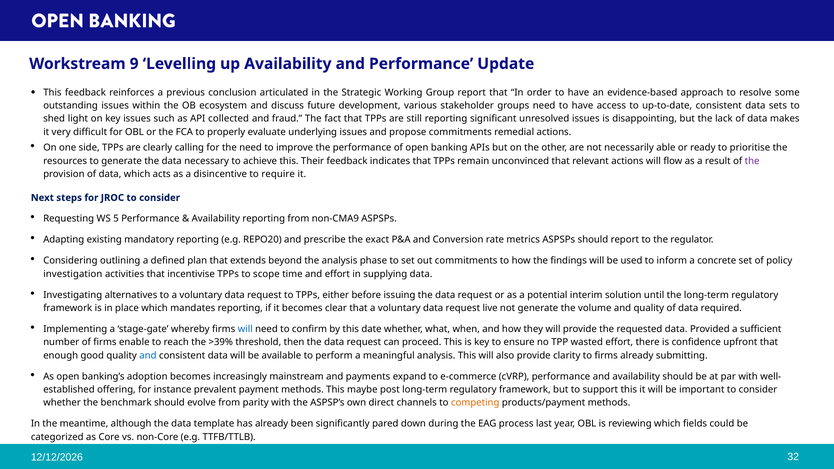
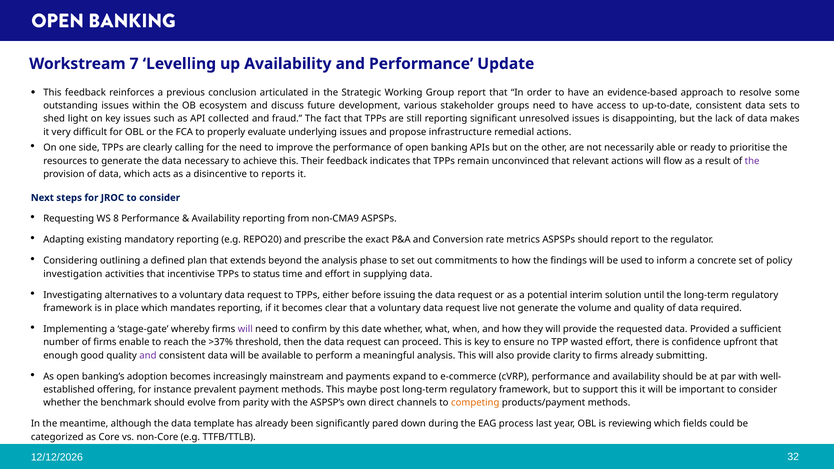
9: 9 -> 7
propose commitments: commitments -> infrastructure
require: require -> reports
5: 5 -> 8
scope: scope -> status
will at (245, 329) colour: blue -> purple
>39%: >39% -> >37%
and at (148, 356) colour: blue -> purple
